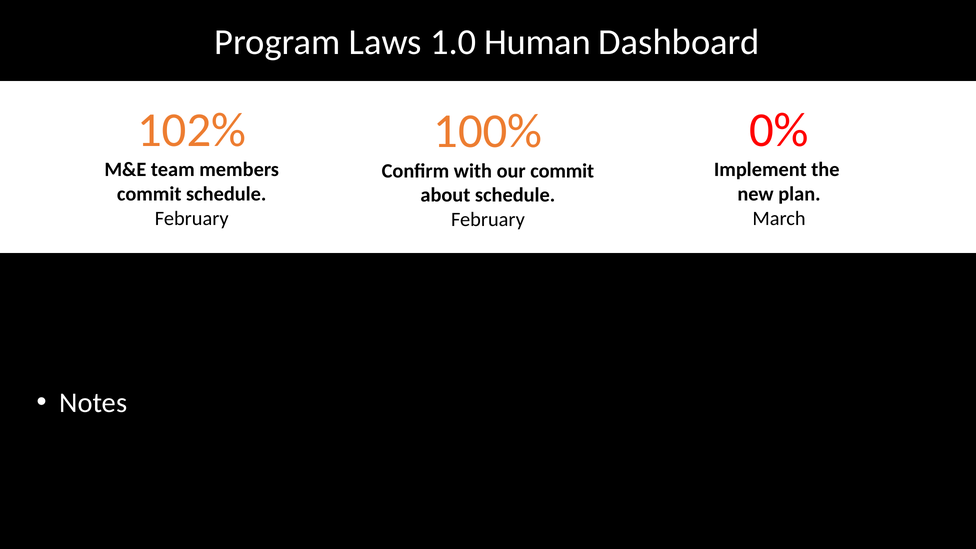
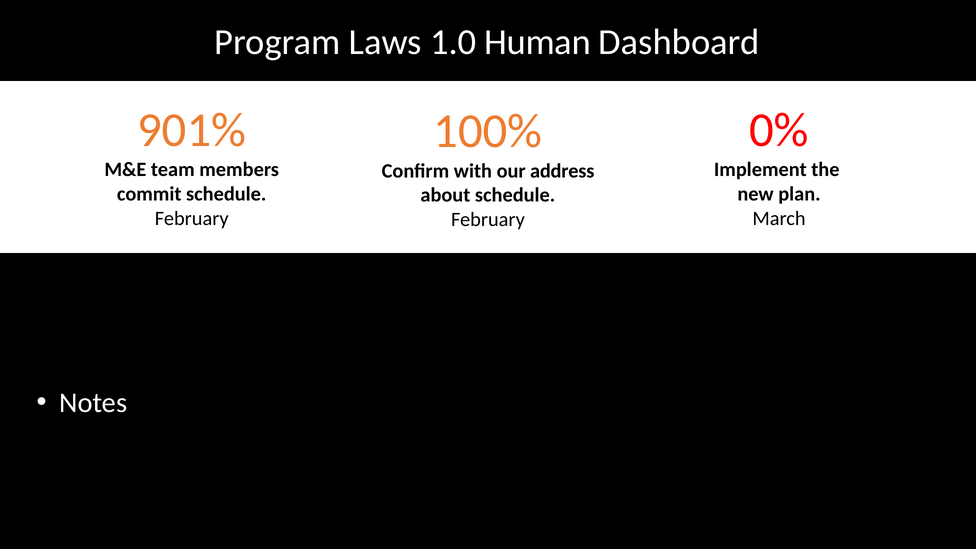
102%: 102% -> 901%
our commit: commit -> address
